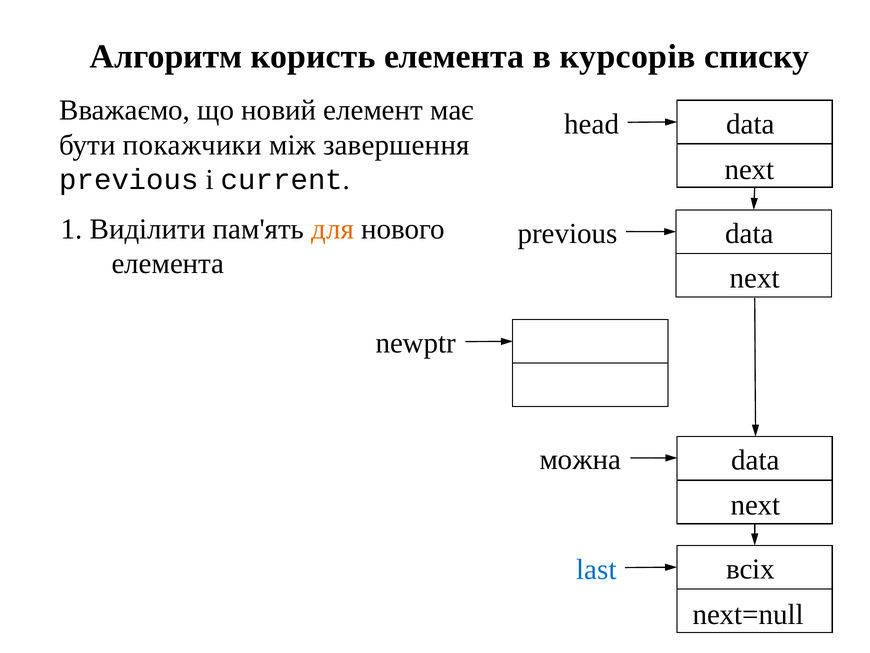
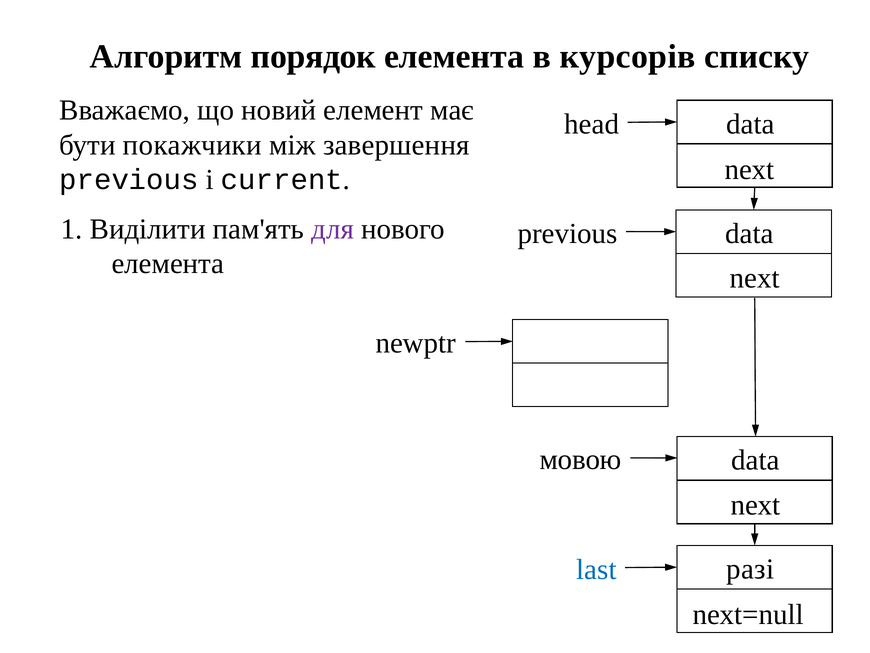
користь: користь -> порядок
для colour: orange -> purple
можна: можна -> мовою
всіх: всіх -> разі
